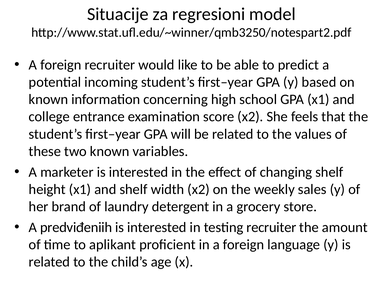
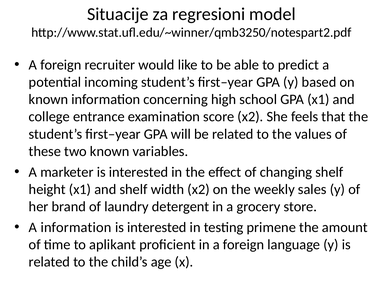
A predviđeniih: predviđeniih -> information
testing recruiter: recruiter -> primene
